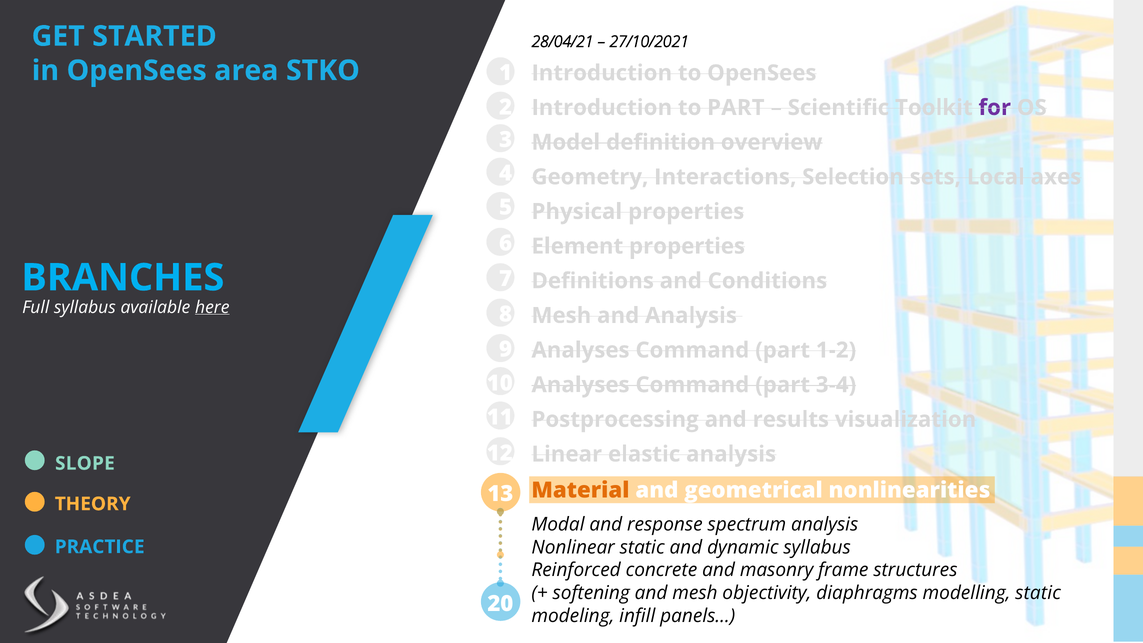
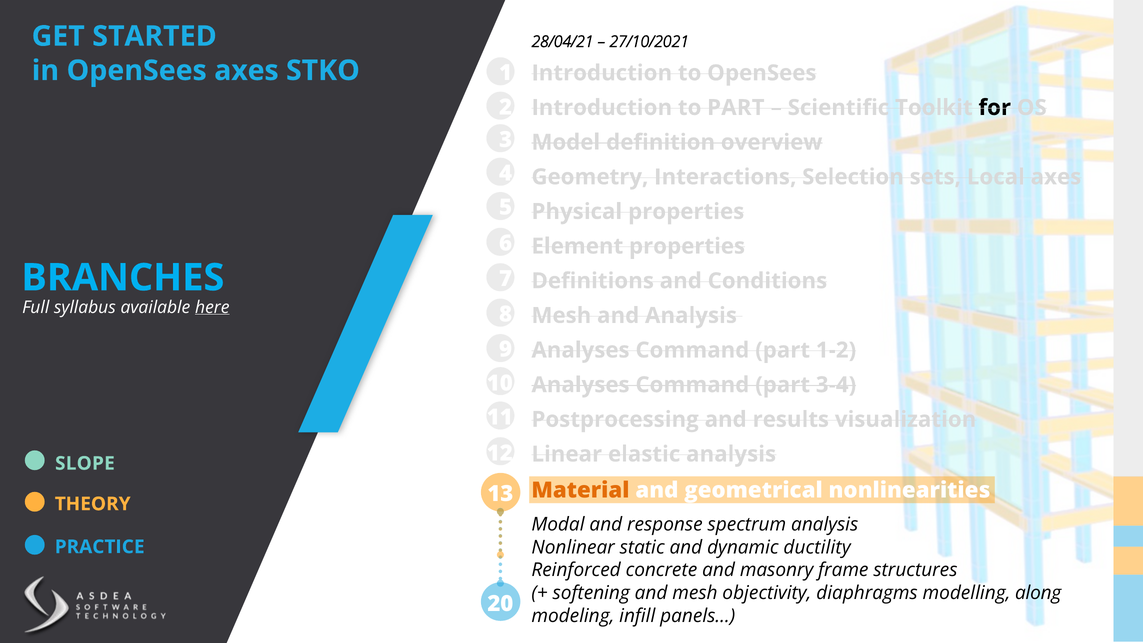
OpenSees area: area -> axes
for colour: purple -> black
dynamic syllabus: syllabus -> ductility
modelling static: static -> along
